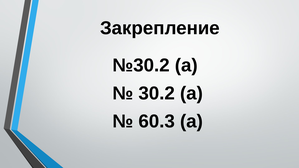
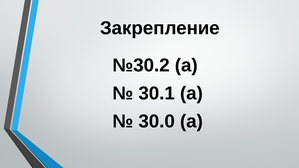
30.2: 30.2 -> 30.1
60.3: 60.3 -> 30.0
